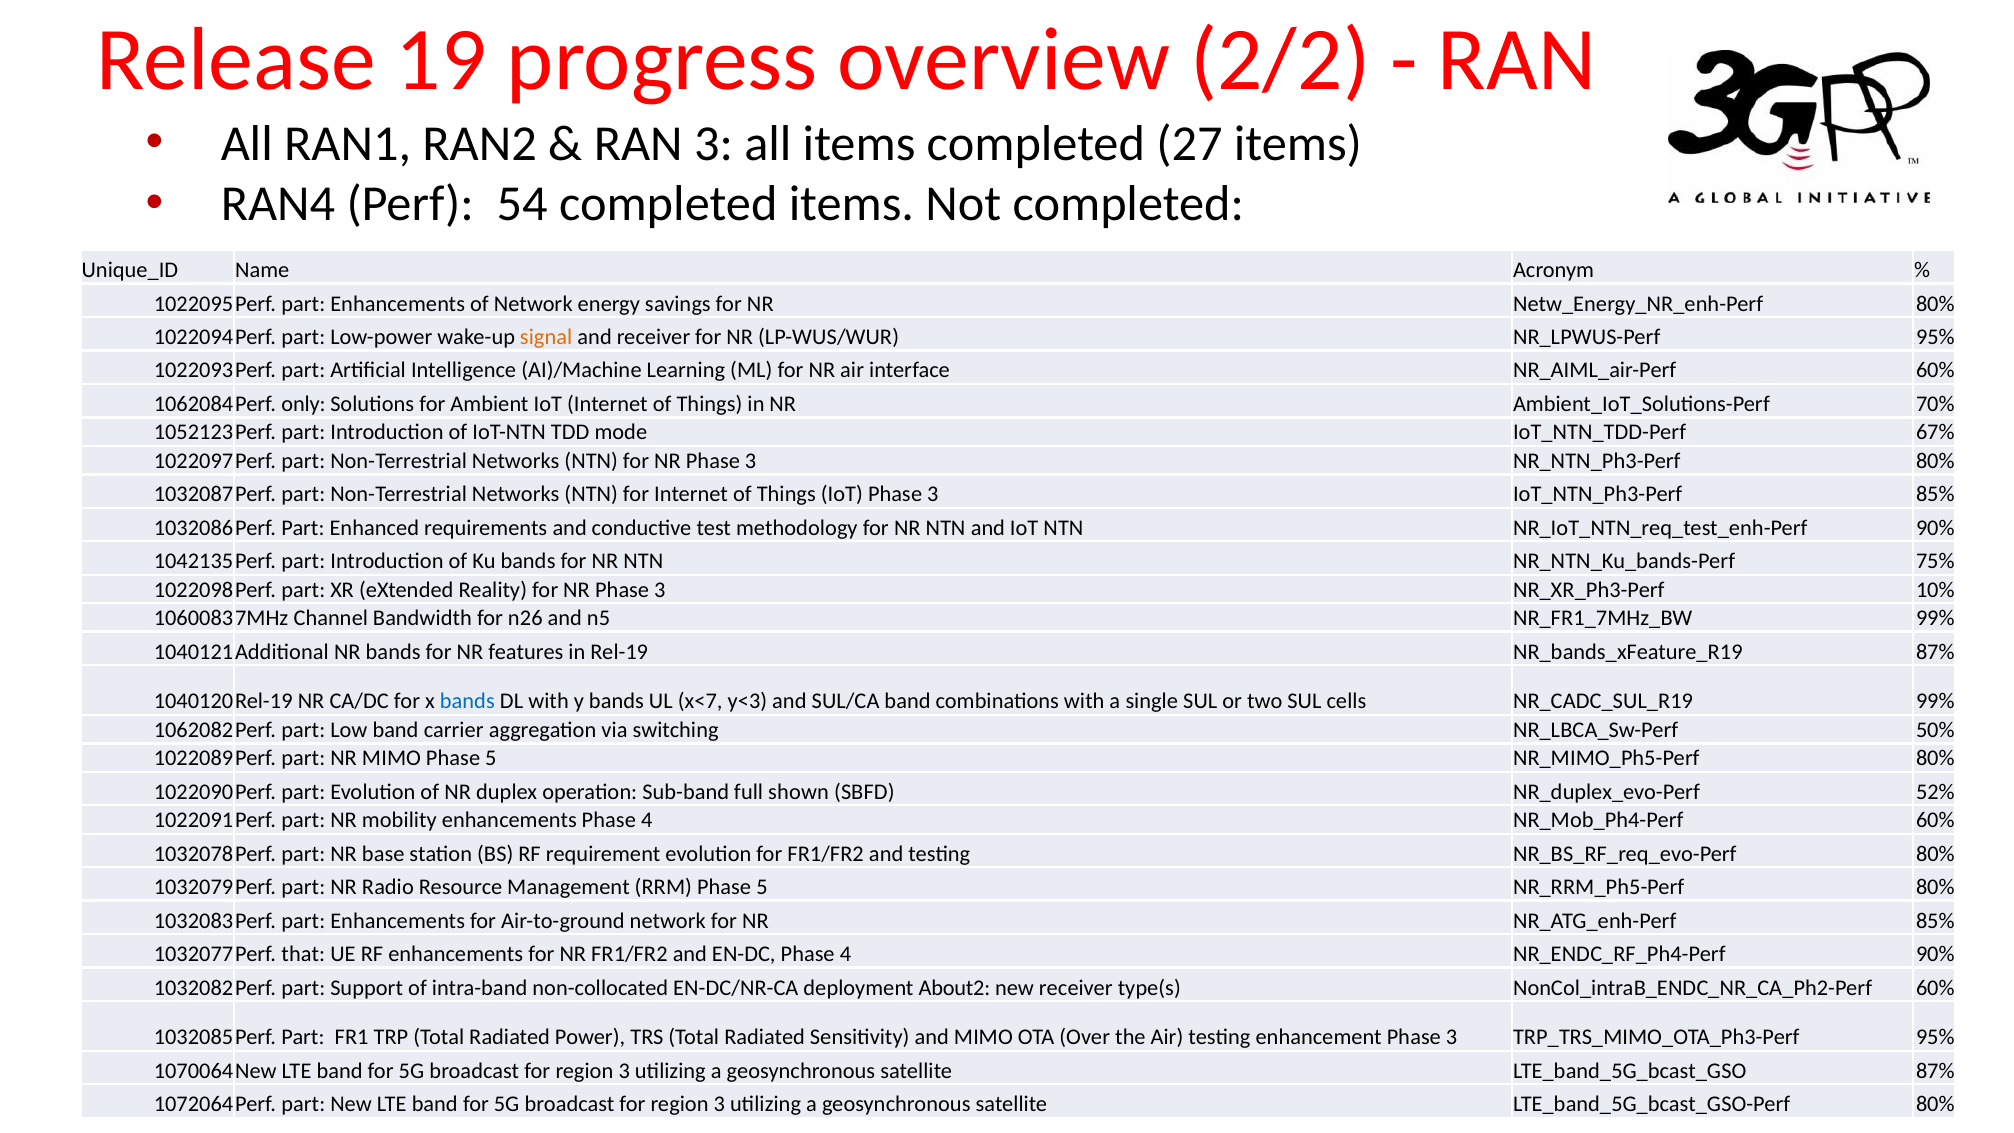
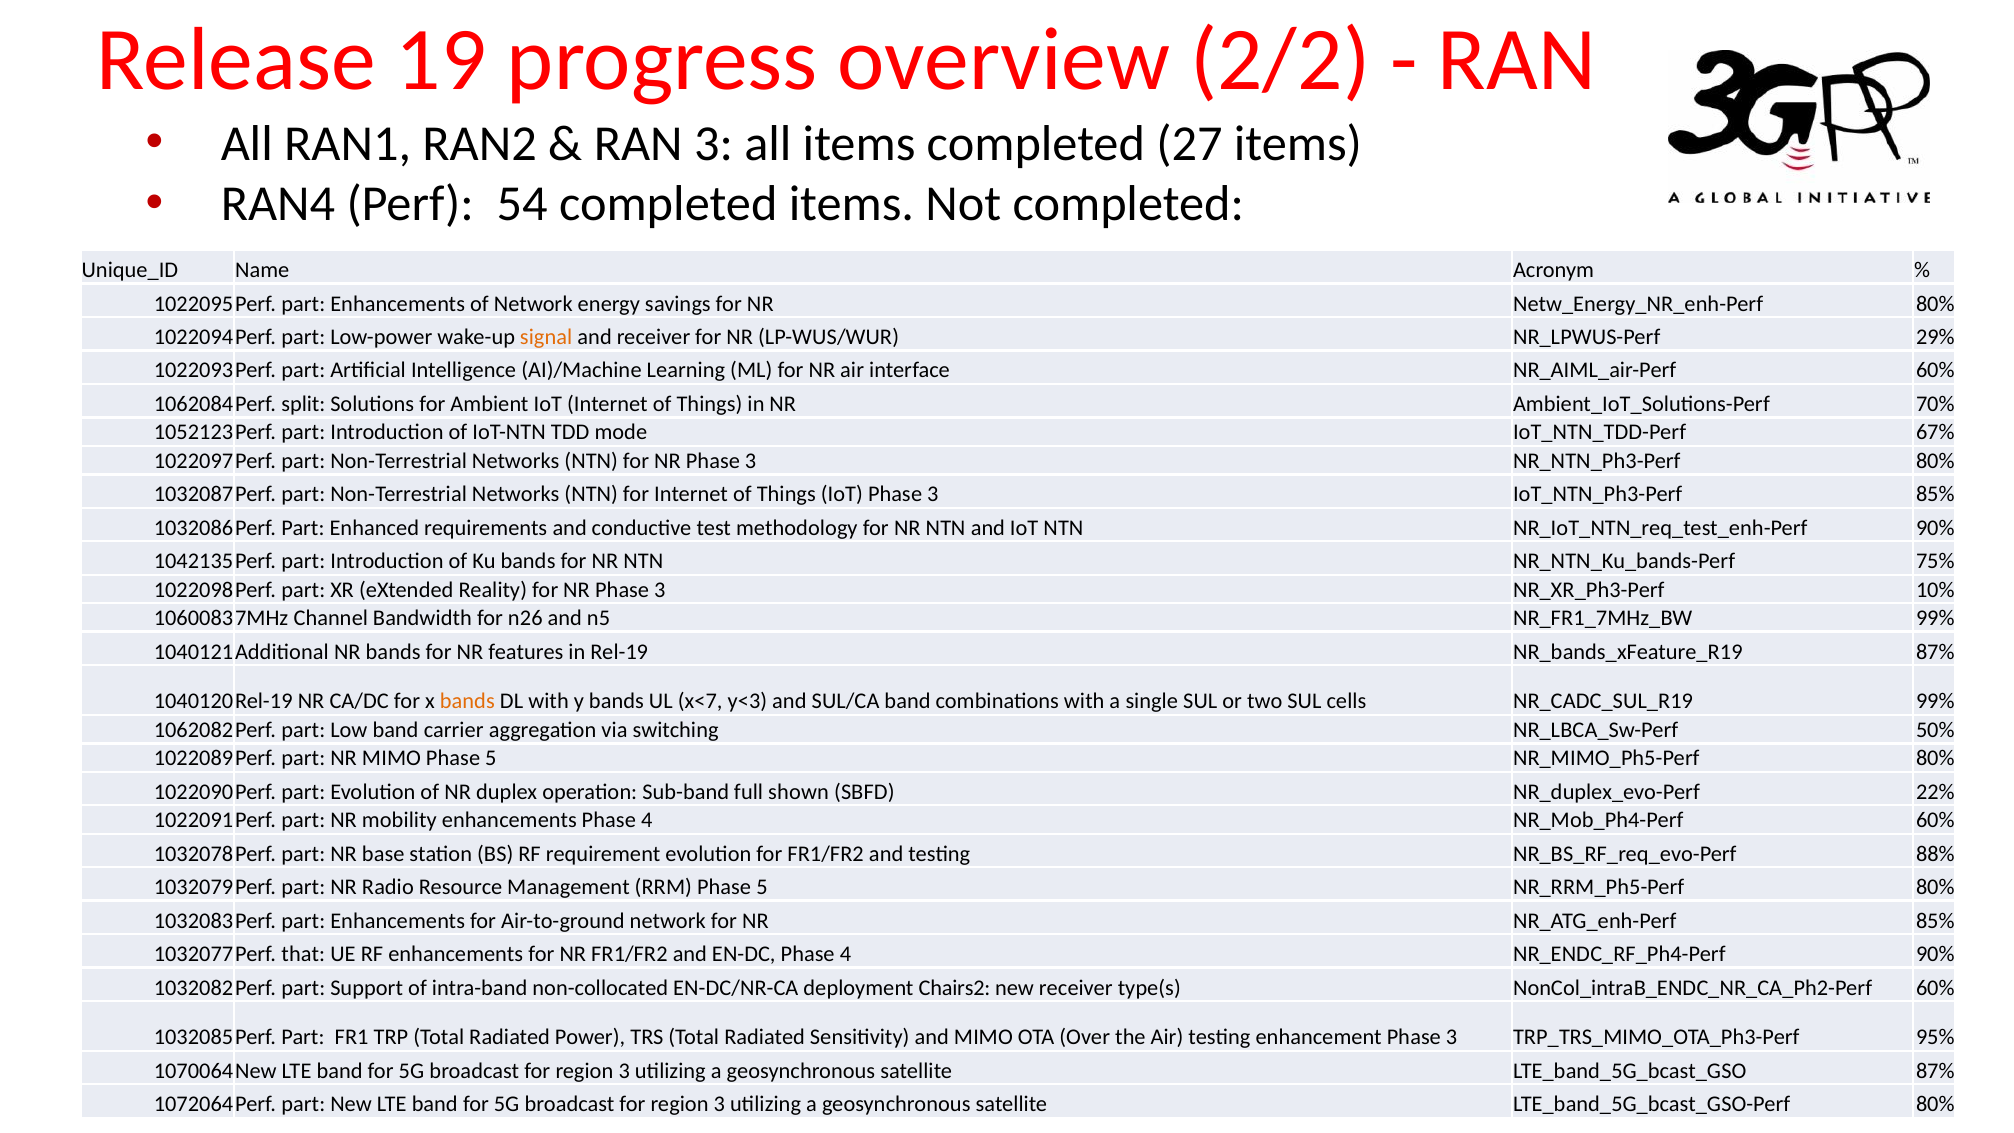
95% at (1935, 337): 95% -> 29%
only: only -> split
bands at (467, 701) colour: blue -> orange
52%: 52% -> 22%
80% at (1935, 854): 80% -> 88%
About2: About2 -> Chairs2
